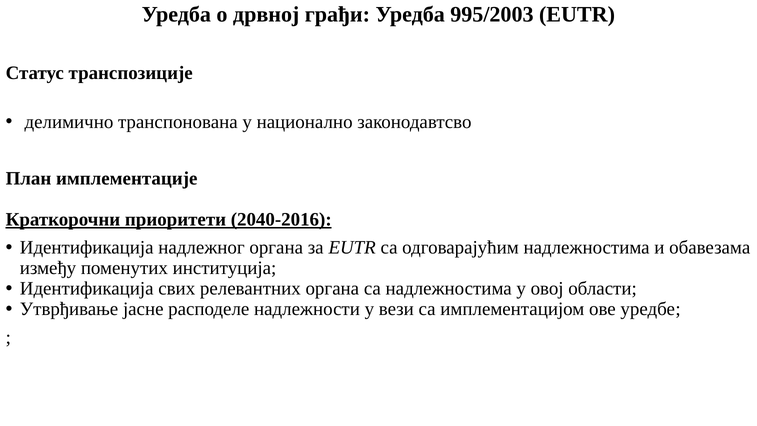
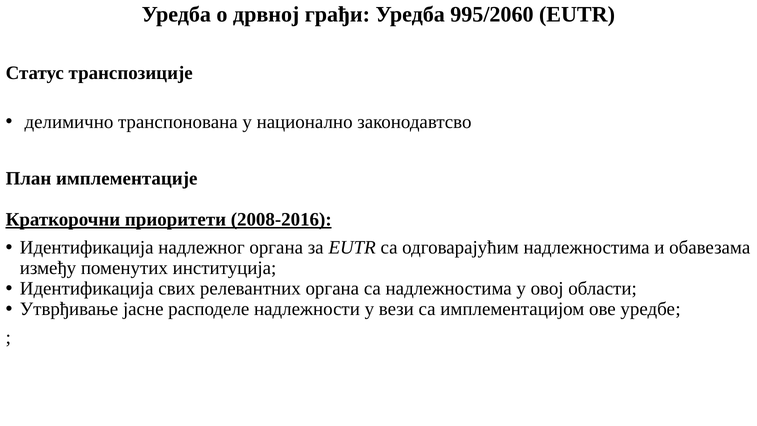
995/2003: 995/2003 -> 995/2060
2040-2016: 2040-2016 -> 2008-2016
